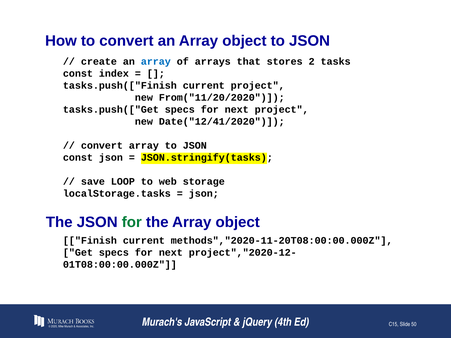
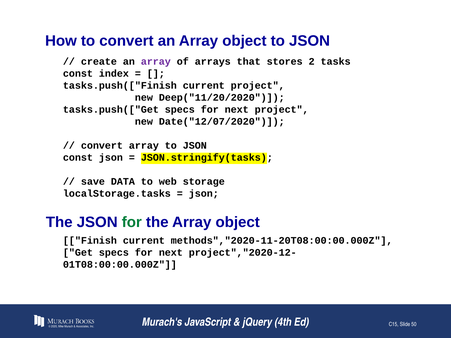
array at (156, 62) colour: blue -> purple
From("11/20/2020: From("11/20/2020 -> Deep("11/20/2020
Date("12/41/2020: Date("12/41/2020 -> Date("12/07/2020
LOOP: LOOP -> DATA
